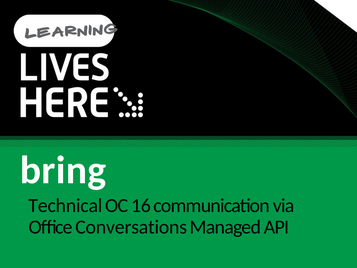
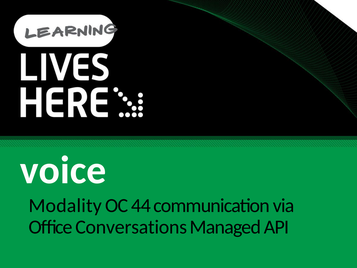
bring: bring -> voice
Technical: Technical -> Modality
16: 16 -> 44
